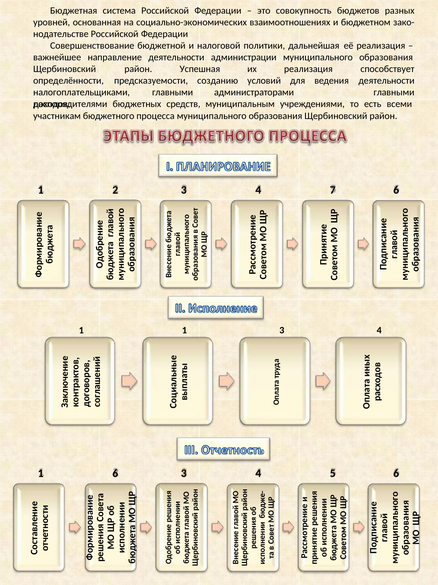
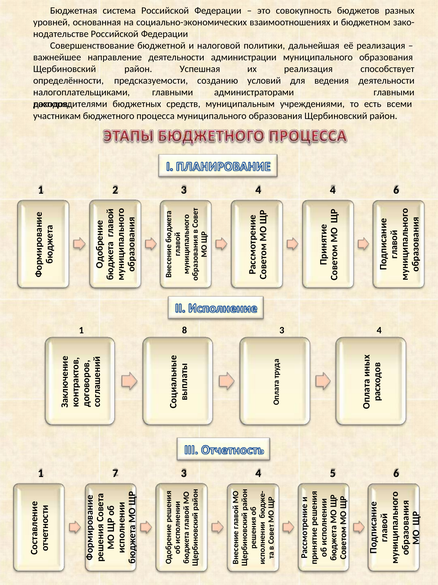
4 7: 7 -> 4
1 1: 1 -> 8
1 6: 6 -> 7
